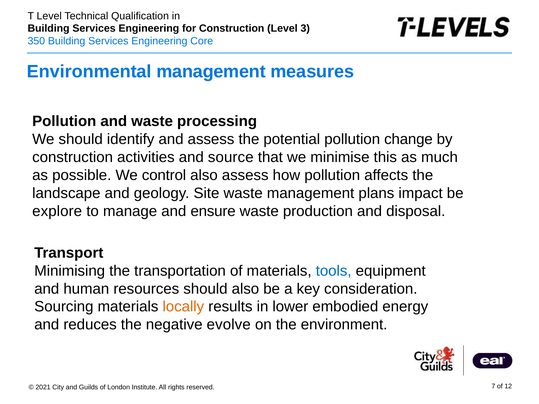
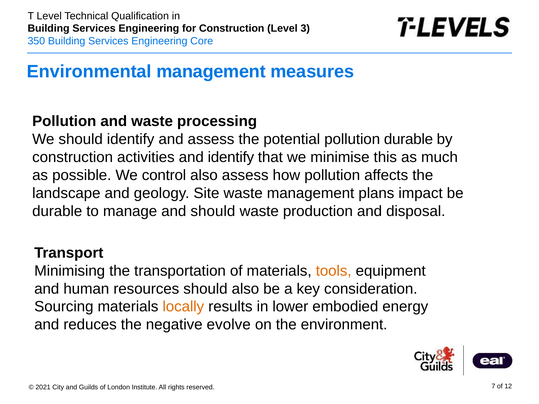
pollution change: change -> durable
and source: source -> identify
explore at (57, 211): explore -> durable
and ensure: ensure -> should
tools colour: blue -> orange
